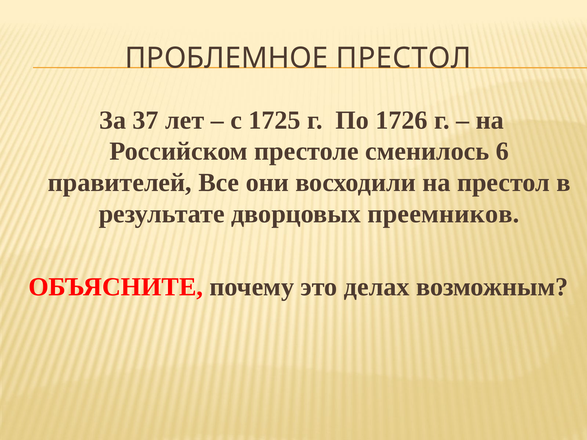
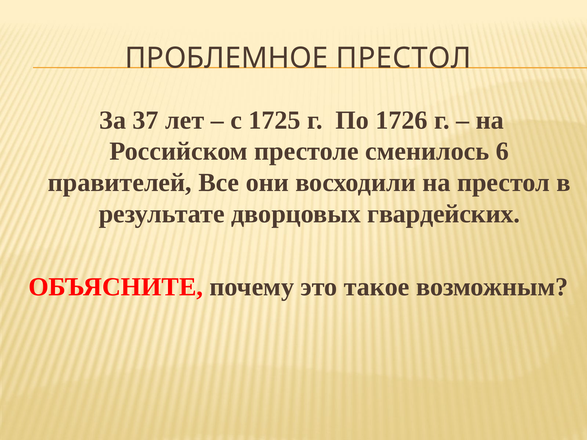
преемников: преемников -> гвардейских
делах: делах -> такое
